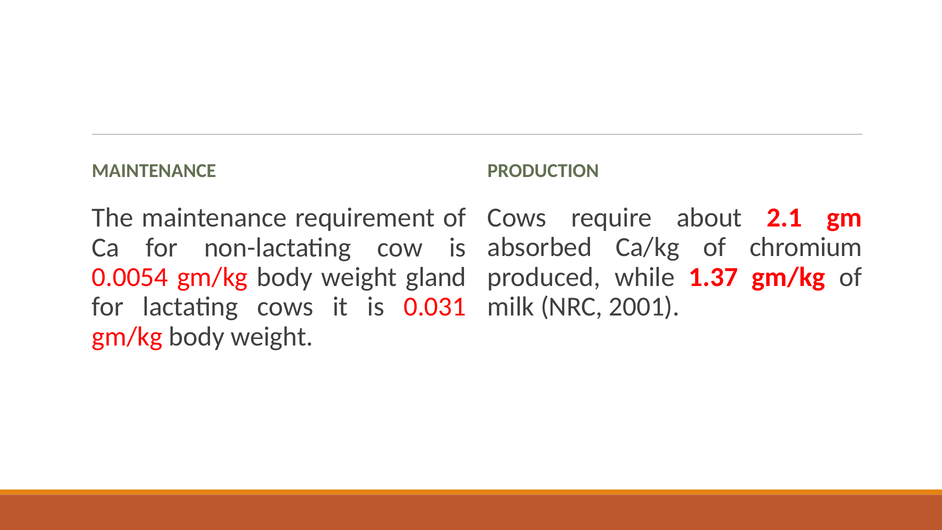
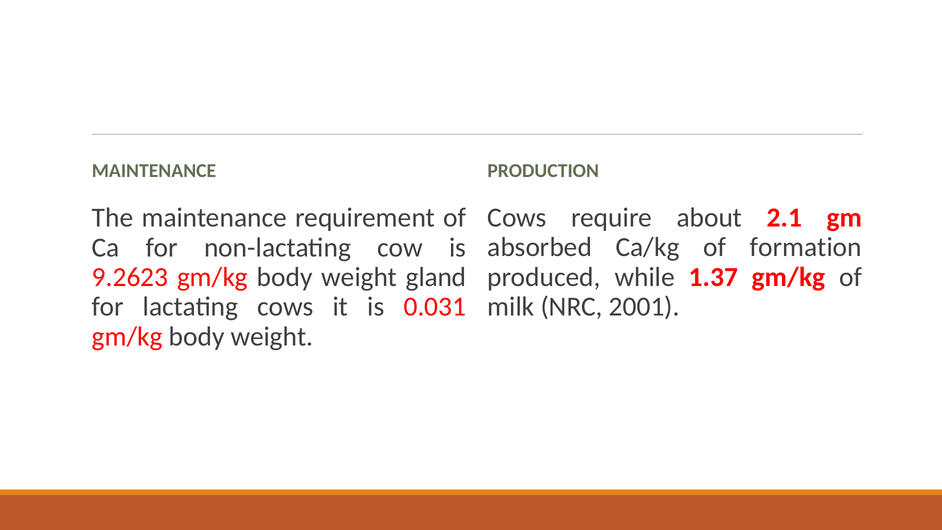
chromium: chromium -> formation
0.0054: 0.0054 -> 9.2623
